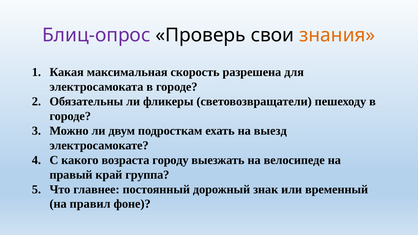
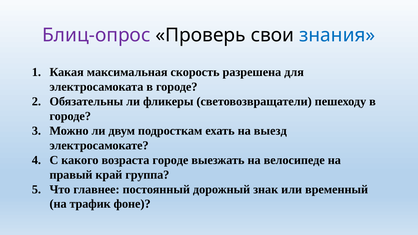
знания colour: orange -> blue
возраста городу: городу -> городе
правил: правил -> трафик
